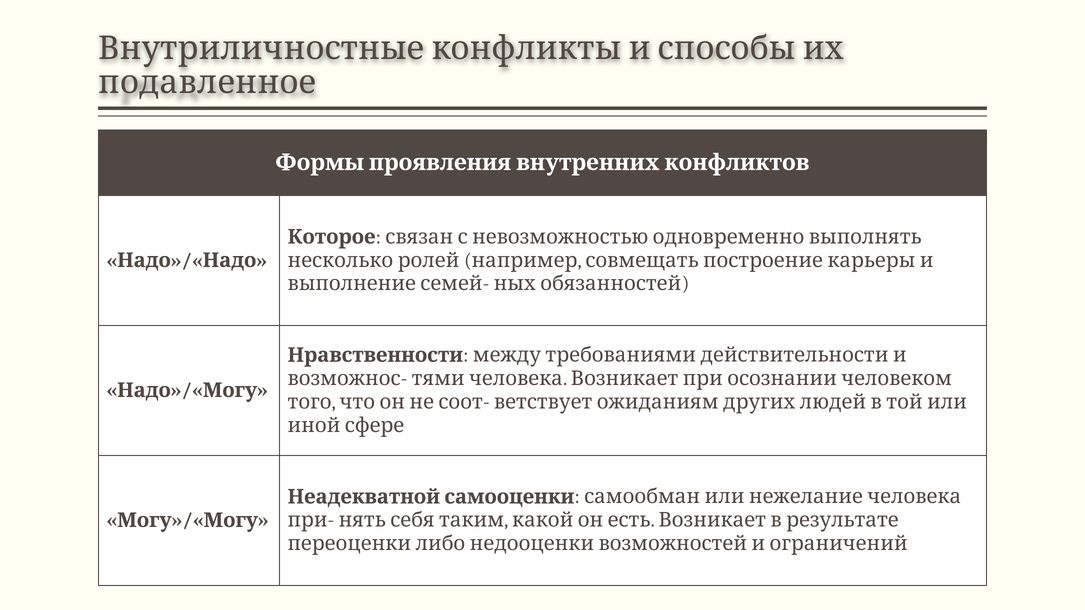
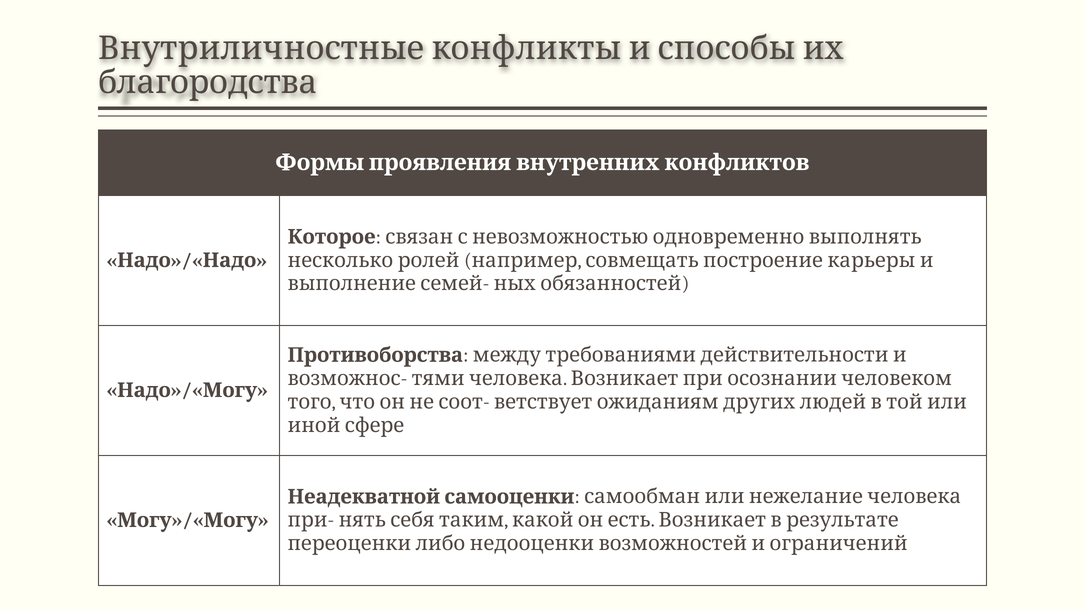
подавленное: подавленное -> благородства
Нравственности: Нравственности -> Противоборства
